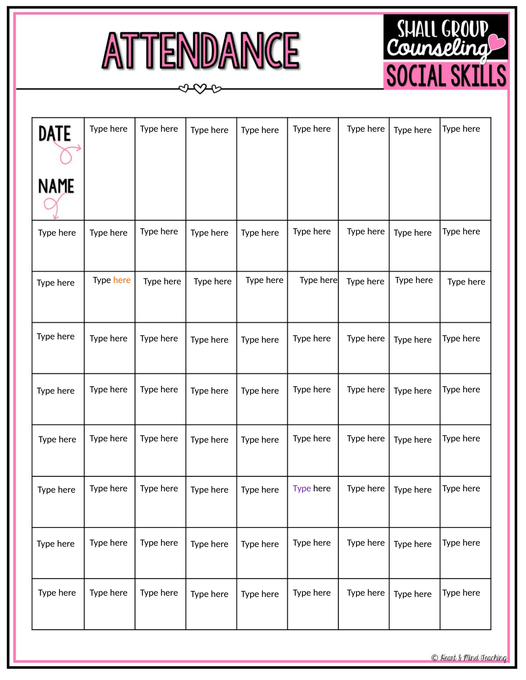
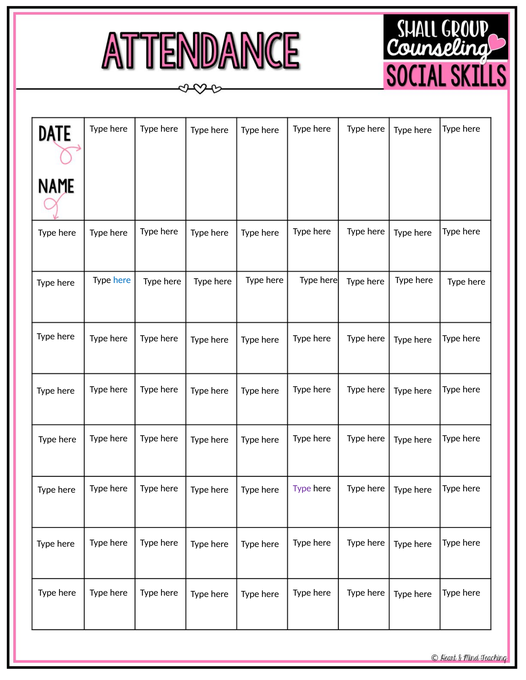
here at (122, 280) colour: orange -> blue
